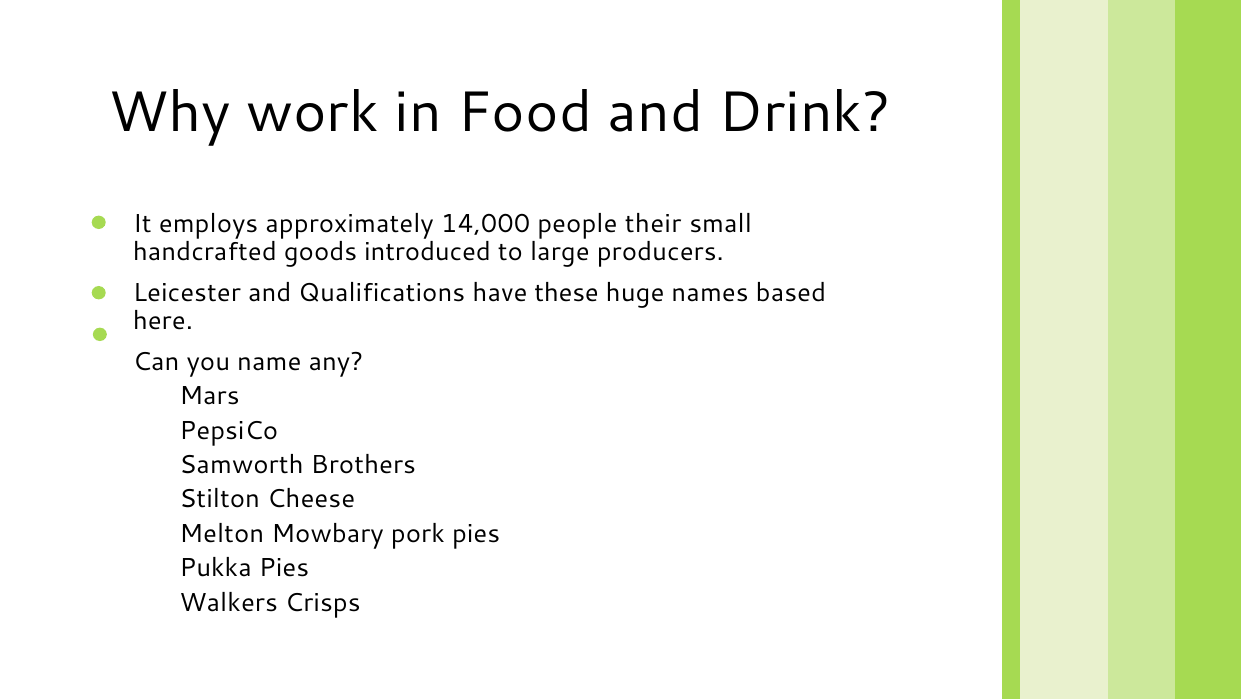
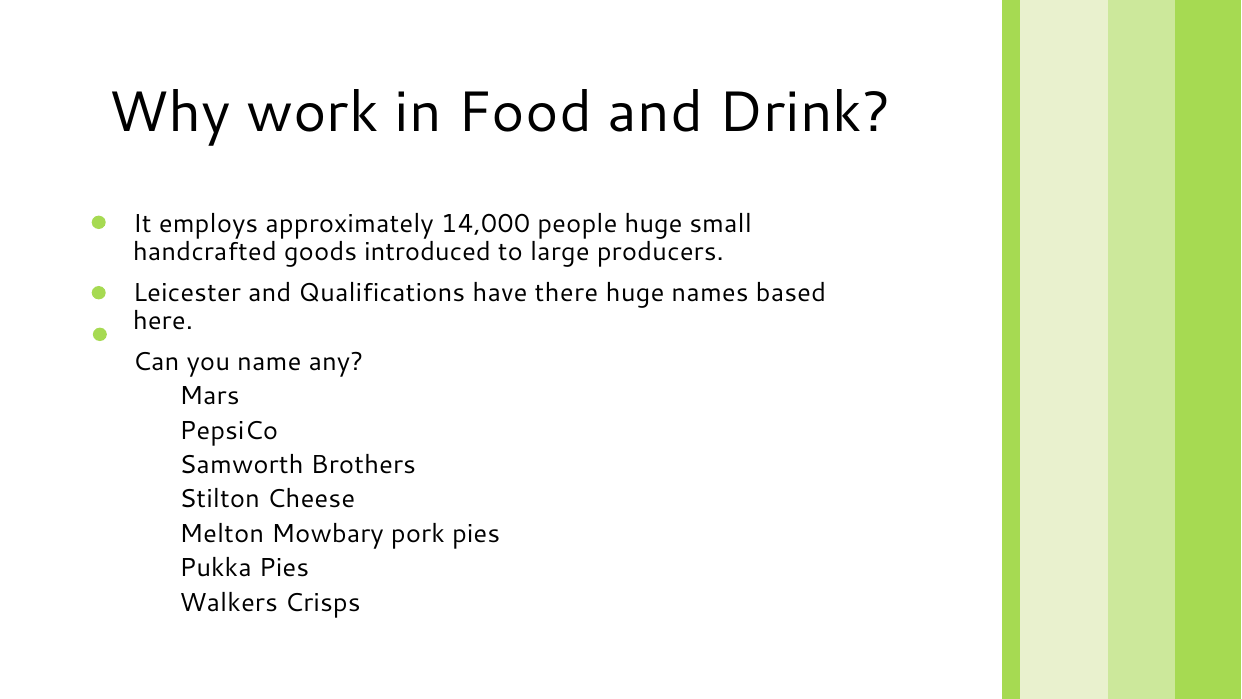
people their: their -> huge
these: these -> there
